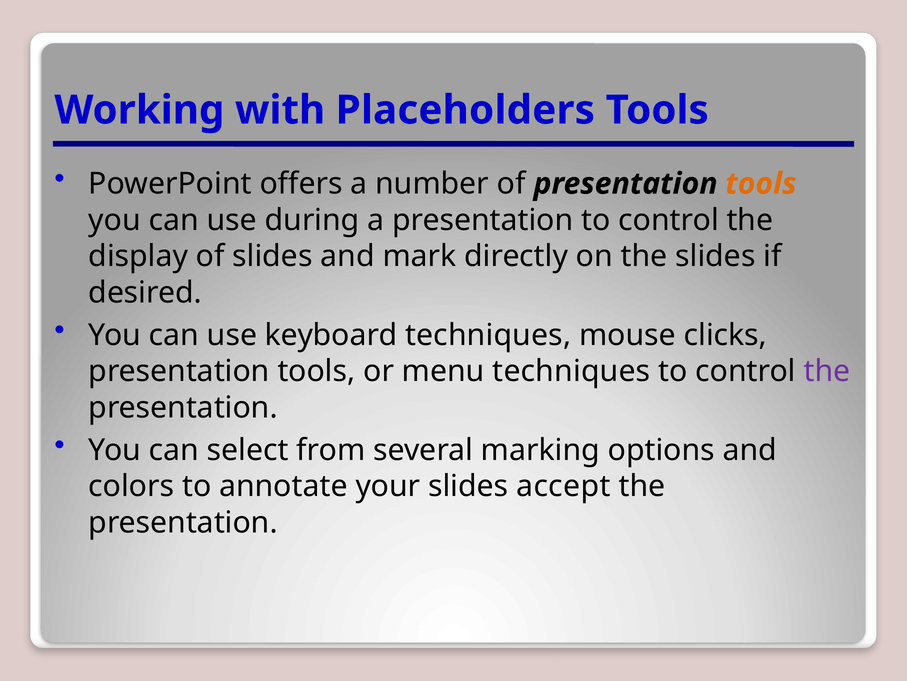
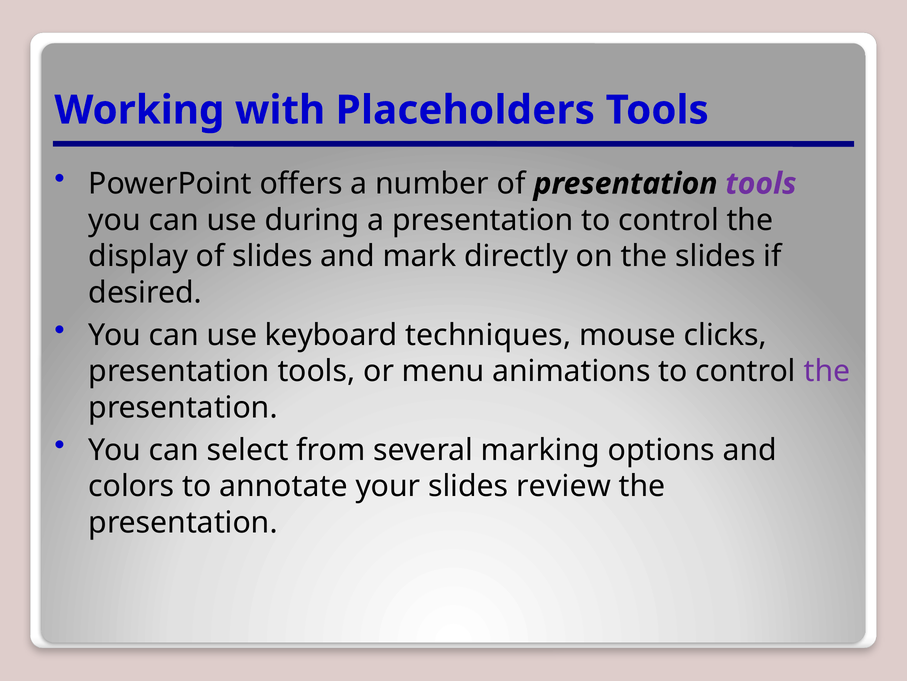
tools at (761, 184) colour: orange -> purple
menu techniques: techniques -> animations
accept: accept -> review
